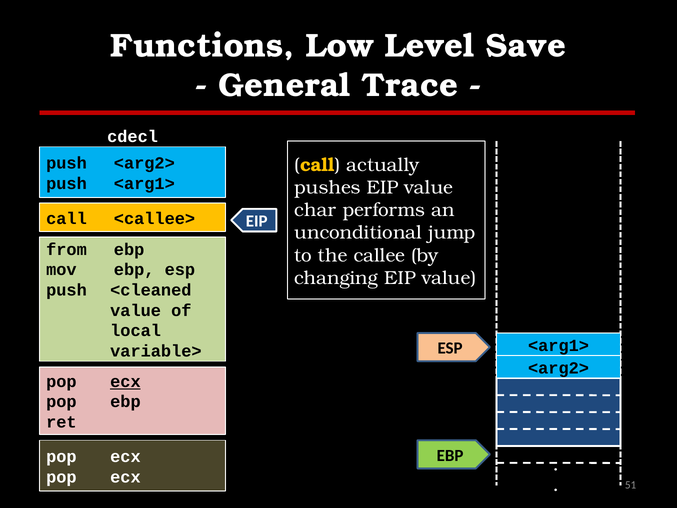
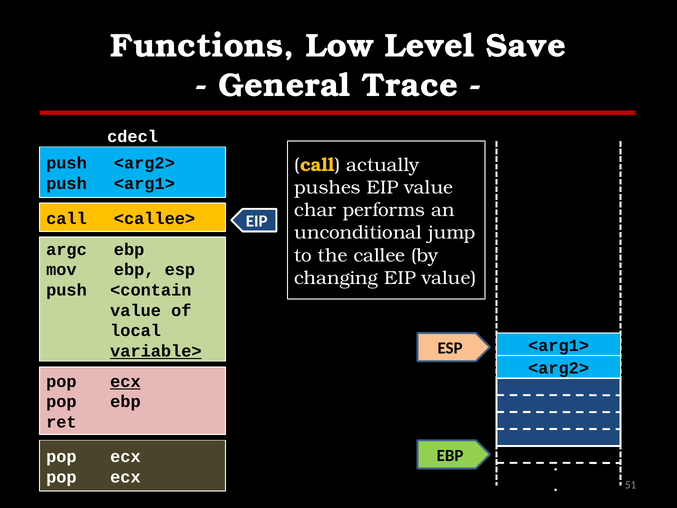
from: from -> argc
<cleaned: <cleaned -> <contain
variable> underline: none -> present
